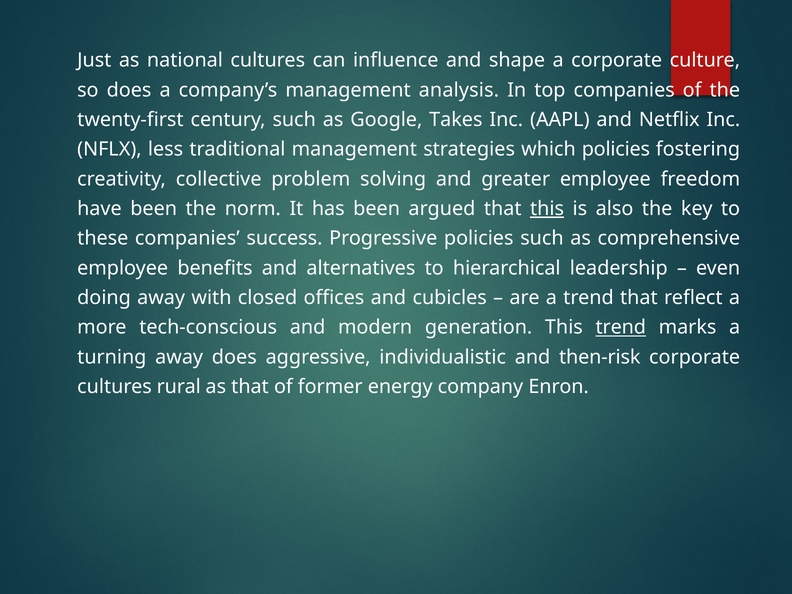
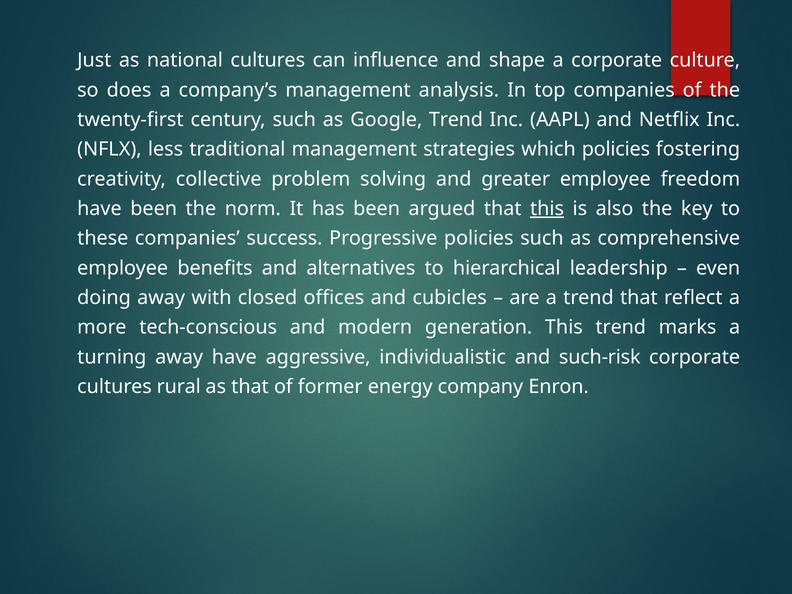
Google Takes: Takes -> Trend
trend at (621, 327) underline: present -> none
away does: does -> have
then-risk: then-risk -> such-risk
